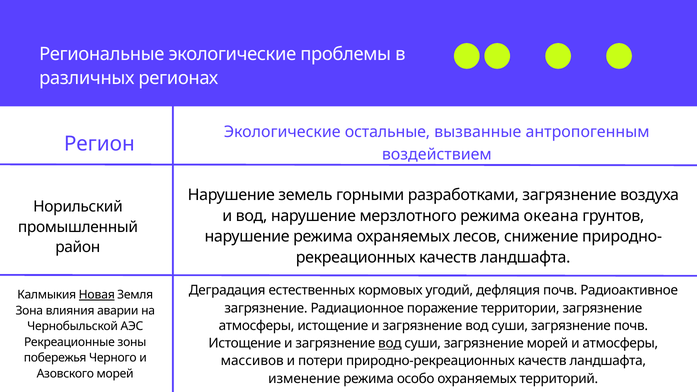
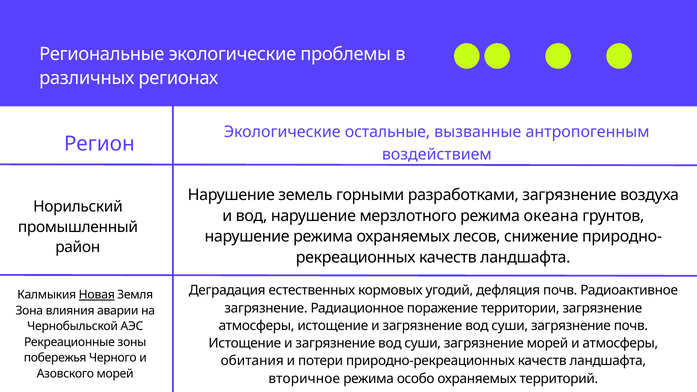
вод at (390, 343) underline: present -> none
массивов: массивов -> обитания
изменение: изменение -> вторичное
